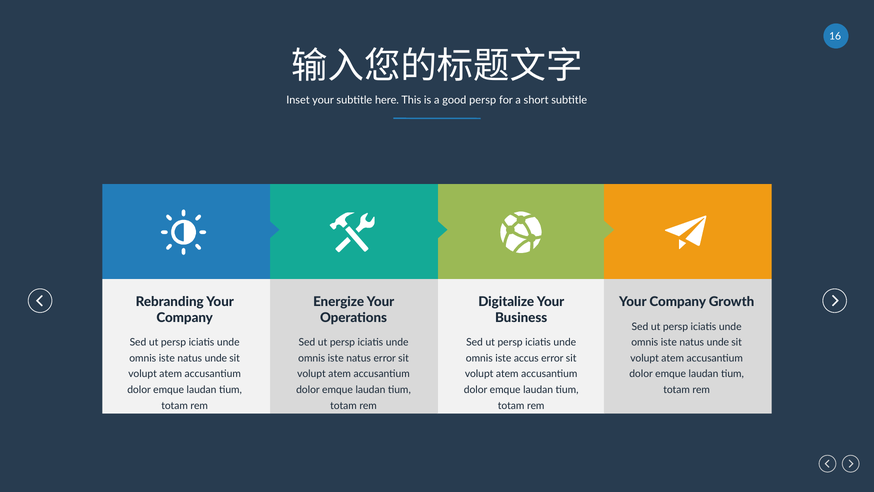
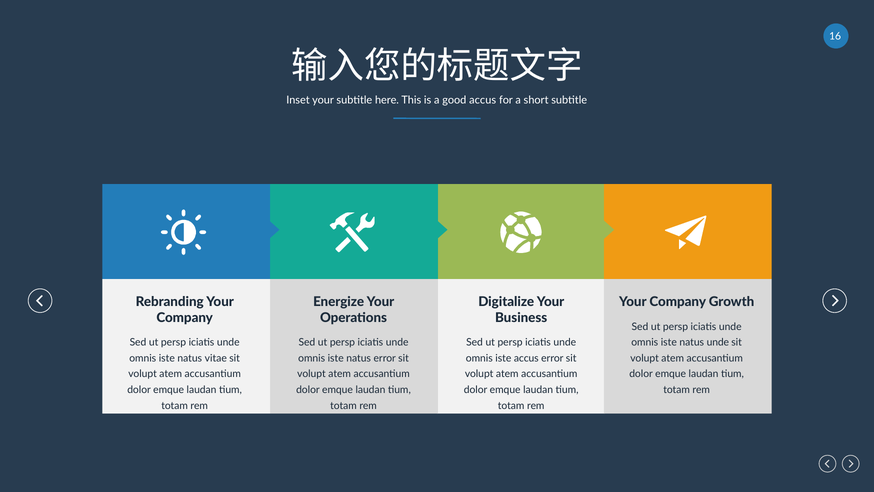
good persp: persp -> accus
unde at (216, 358): unde -> vitae
